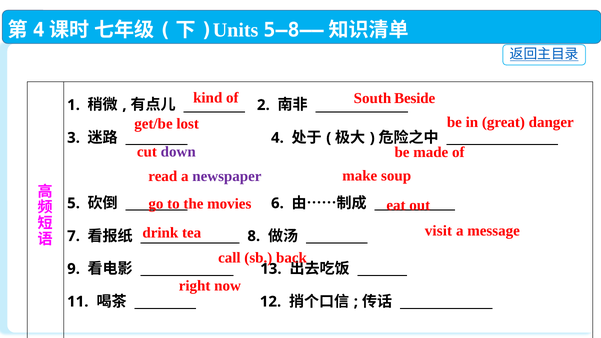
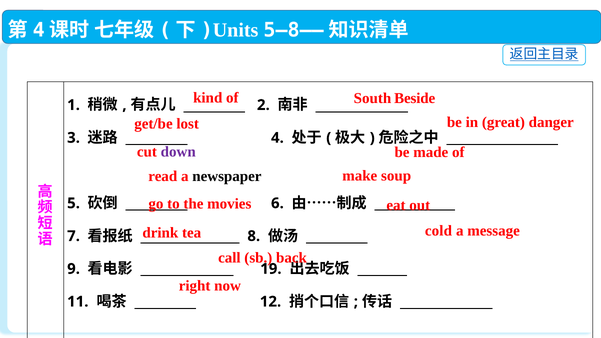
newspaper colour: purple -> black
visit: visit -> cold
13 at (271, 269): 13 -> 19
